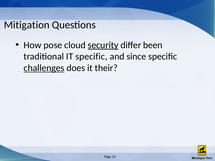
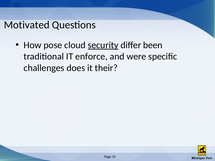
Mitigation: Mitigation -> Motivated
IT specific: specific -> enforce
since: since -> were
challenges underline: present -> none
